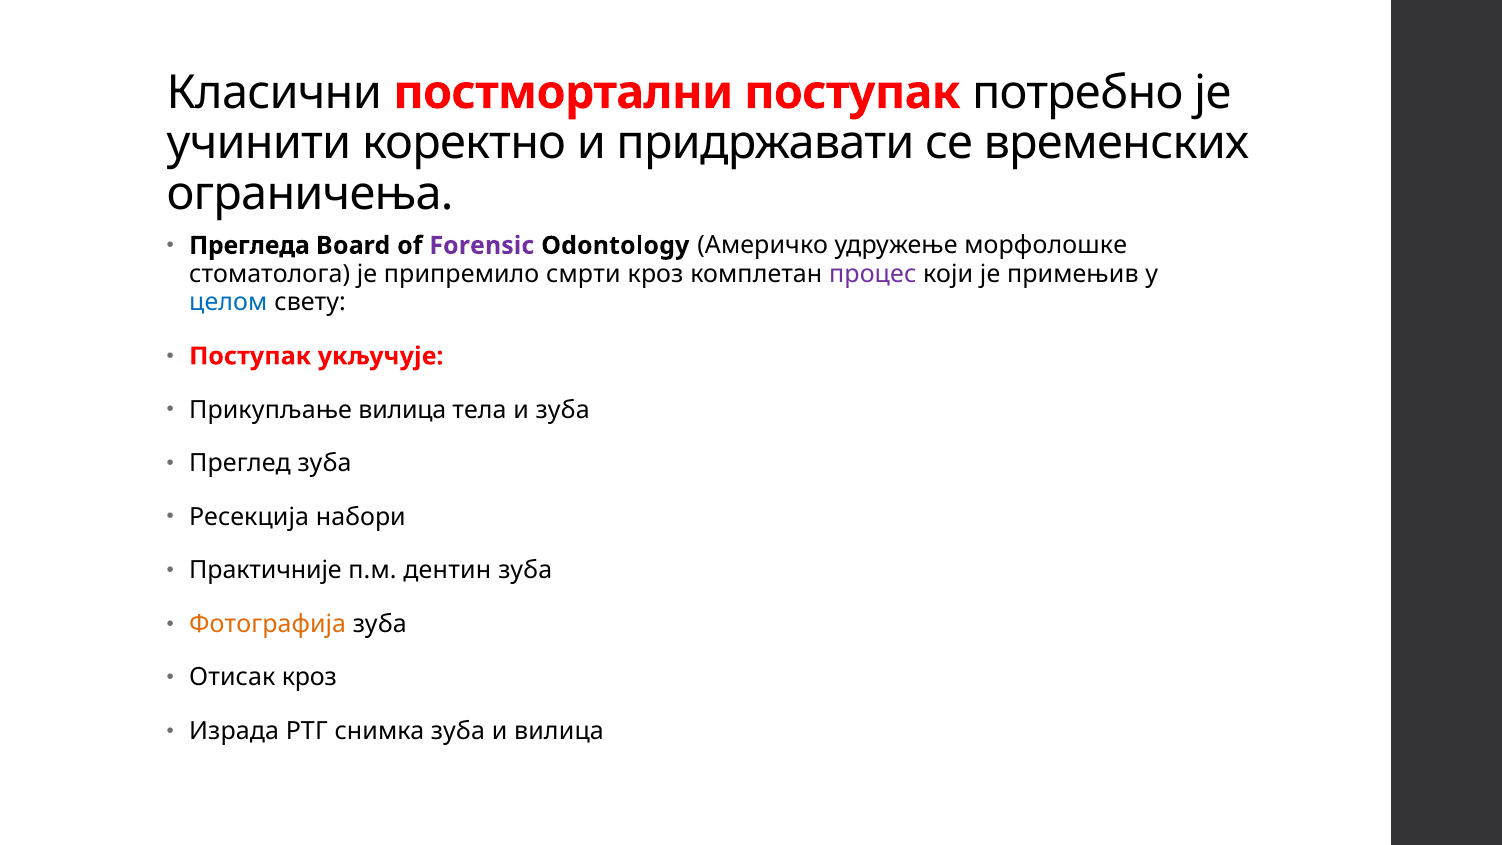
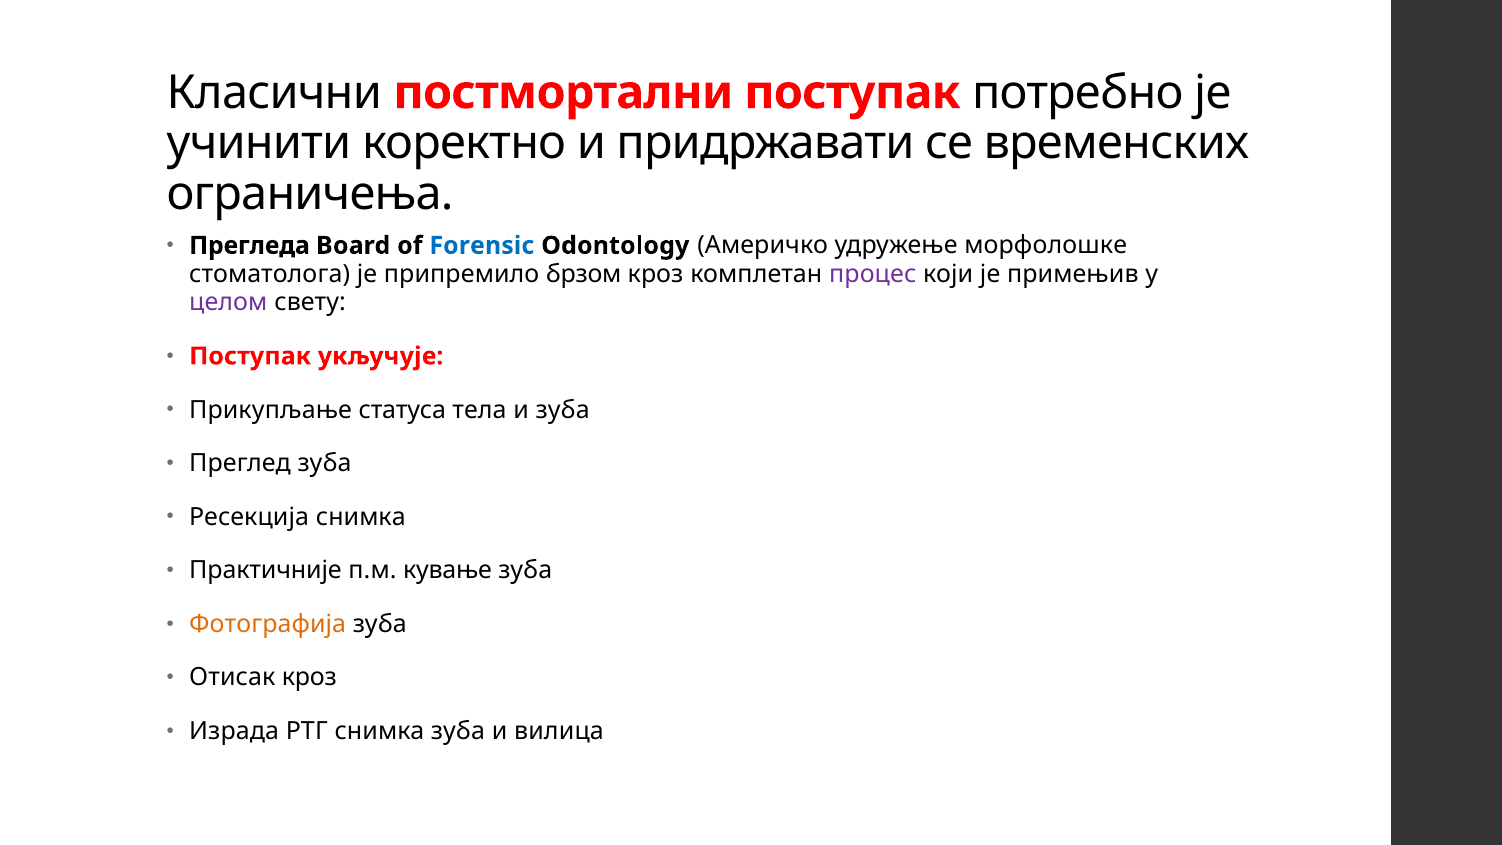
Forensic colour: purple -> blue
смрти: смрти -> брзом
целом colour: blue -> purple
Прикупљање вилица: вилица -> статуса
Ресекција набори: набори -> снимка
дентин: дентин -> кување
